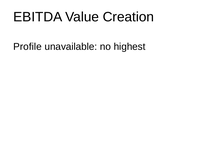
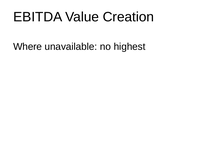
Profile: Profile -> Where
